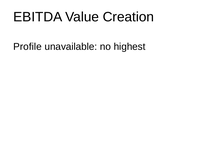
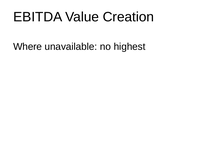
Profile: Profile -> Where
